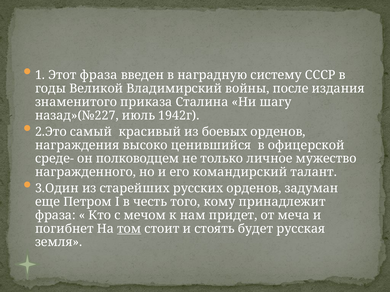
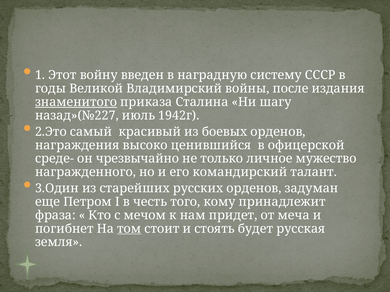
Этот фраза: фраза -> войну
знаменитого underline: none -> present
полководцем: полководцем -> чрезвычайно
